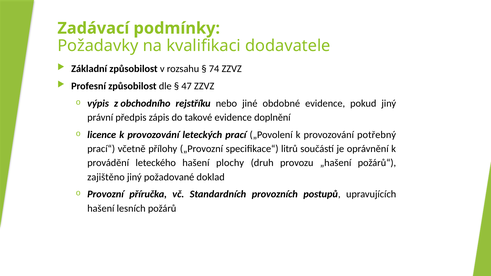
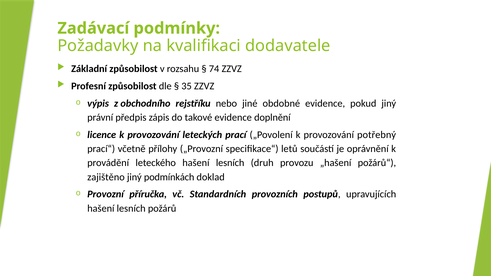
47: 47 -> 35
litrů: litrů -> letů
leteckého hašení plochy: plochy -> lesních
požadované: požadované -> podmínkách
